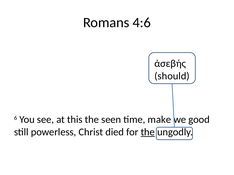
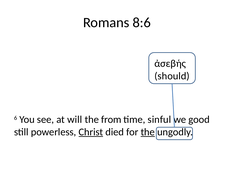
4:6: 4:6 -> 8:6
this: this -> will
seen: seen -> from
make: make -> sinful
Christ underline: none -> present
